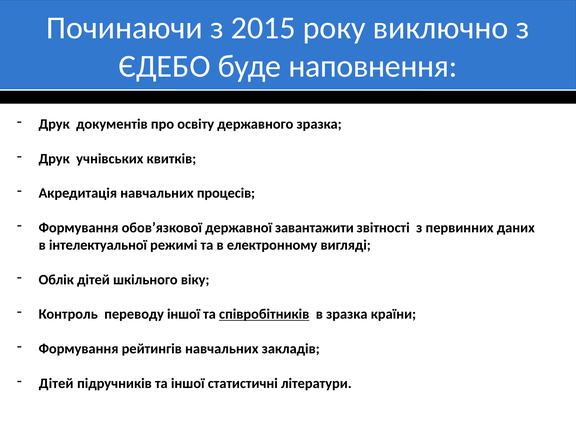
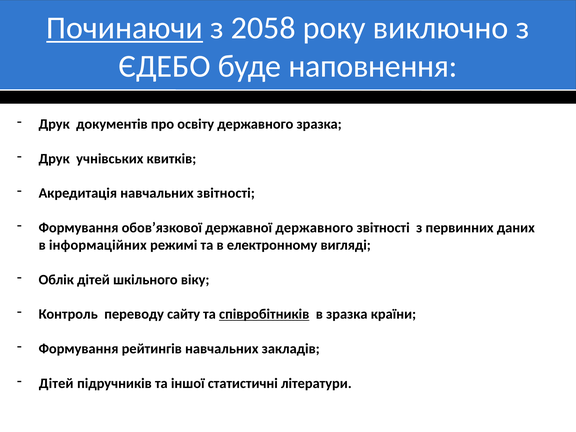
Починаючи underline: none -> present
2015: 2015 -> 2058
навчальних процесів: процесів -> звітності
державної завантажити: завантажити -> державного
інтелектуальної: інтелектуальної -> інформаційних
переводу іншої: іншої -> сайту
